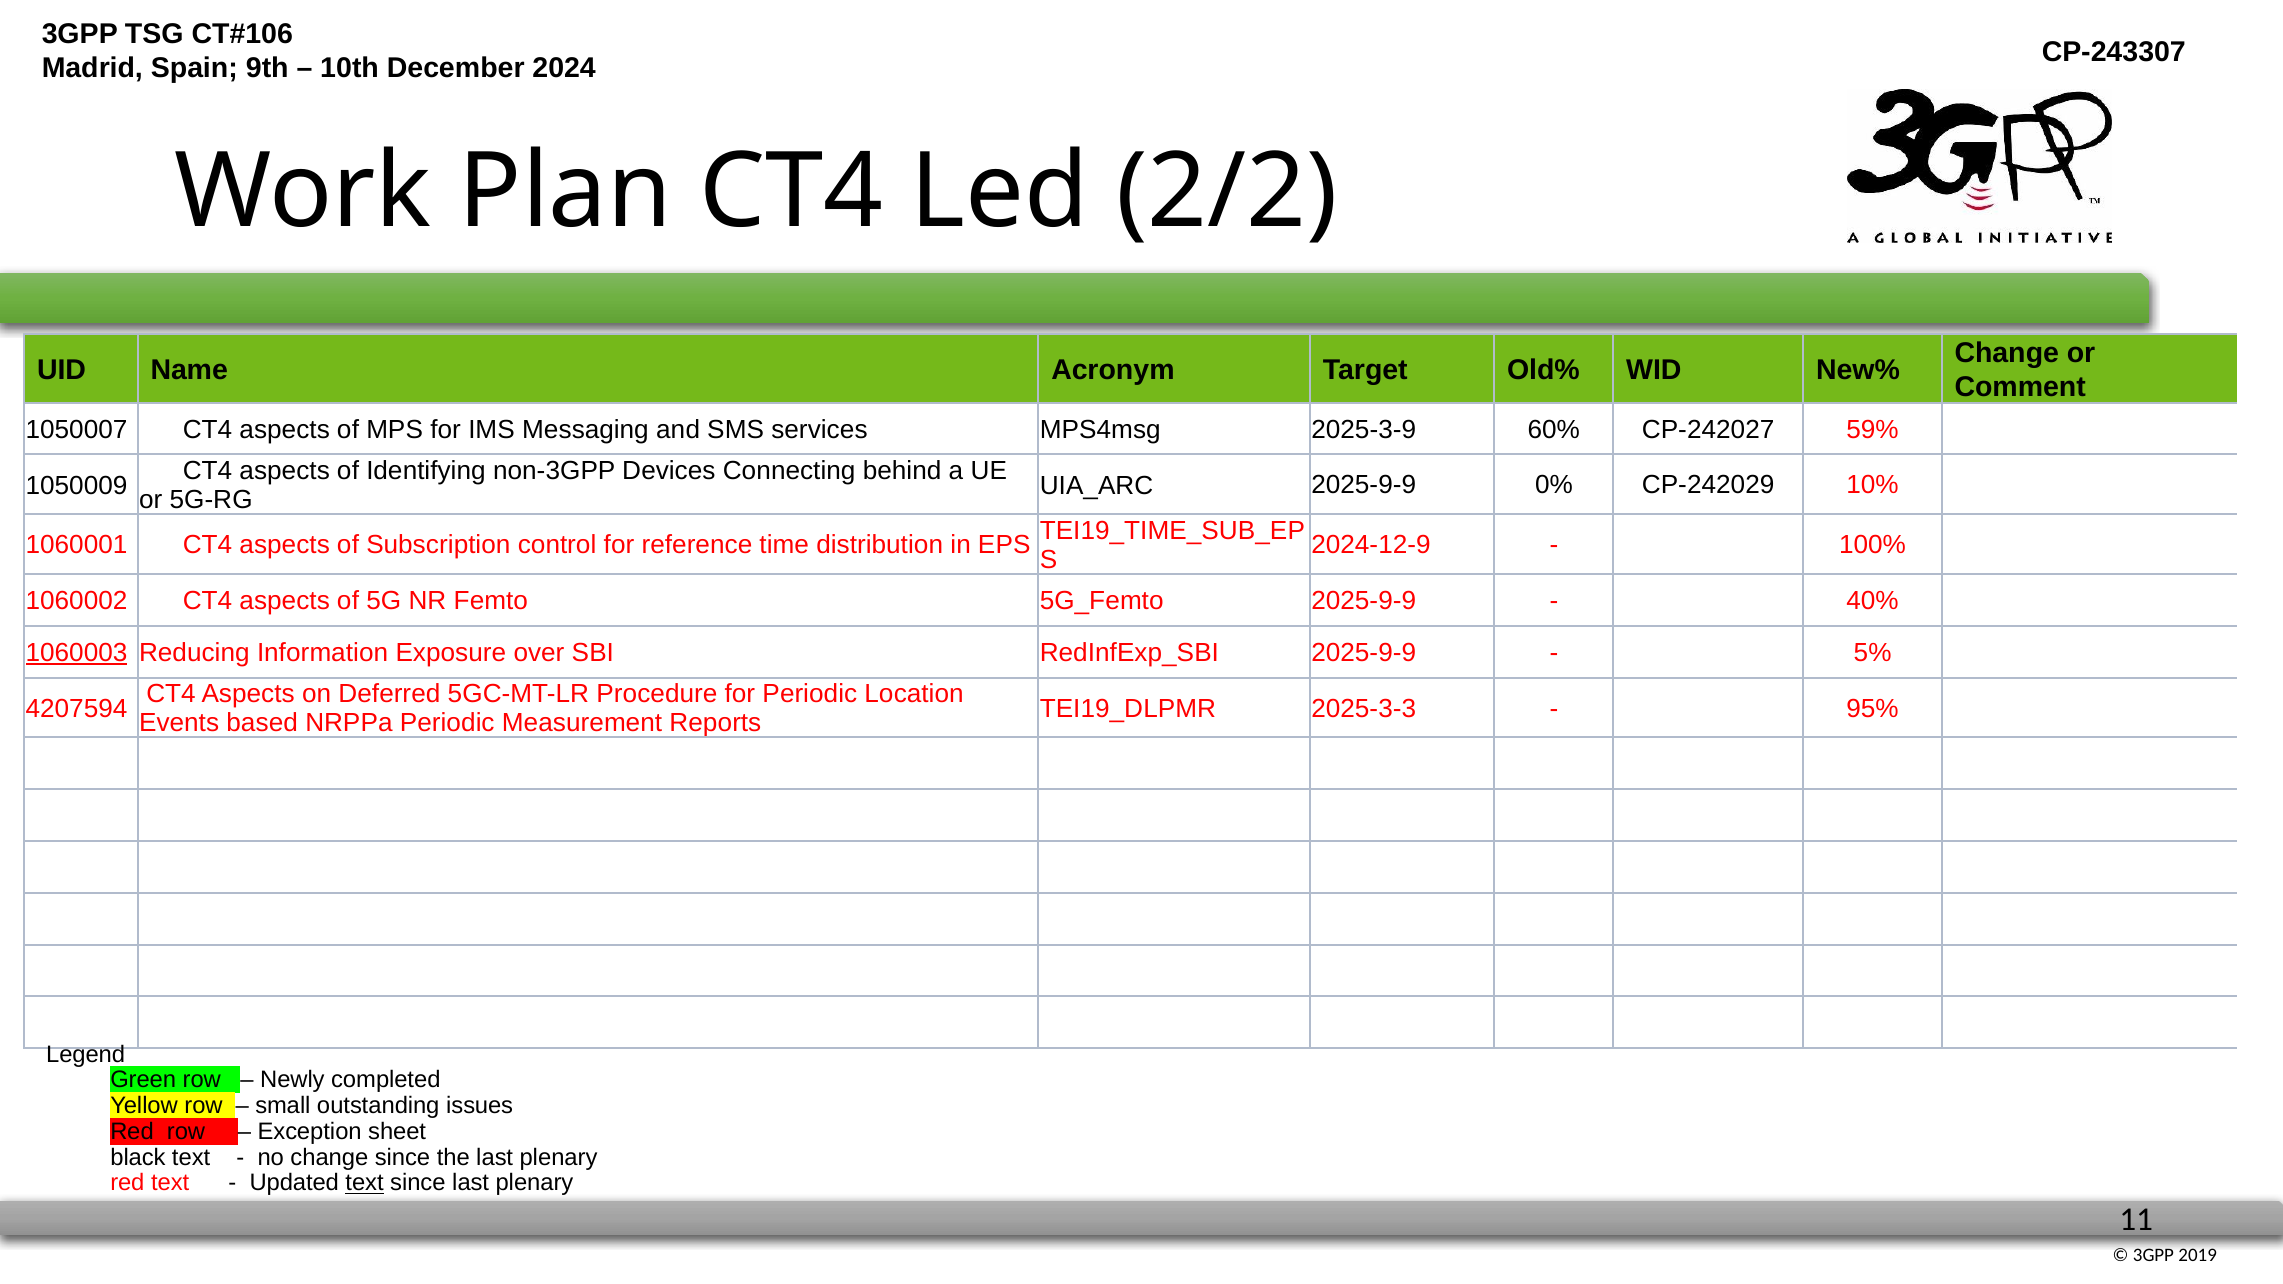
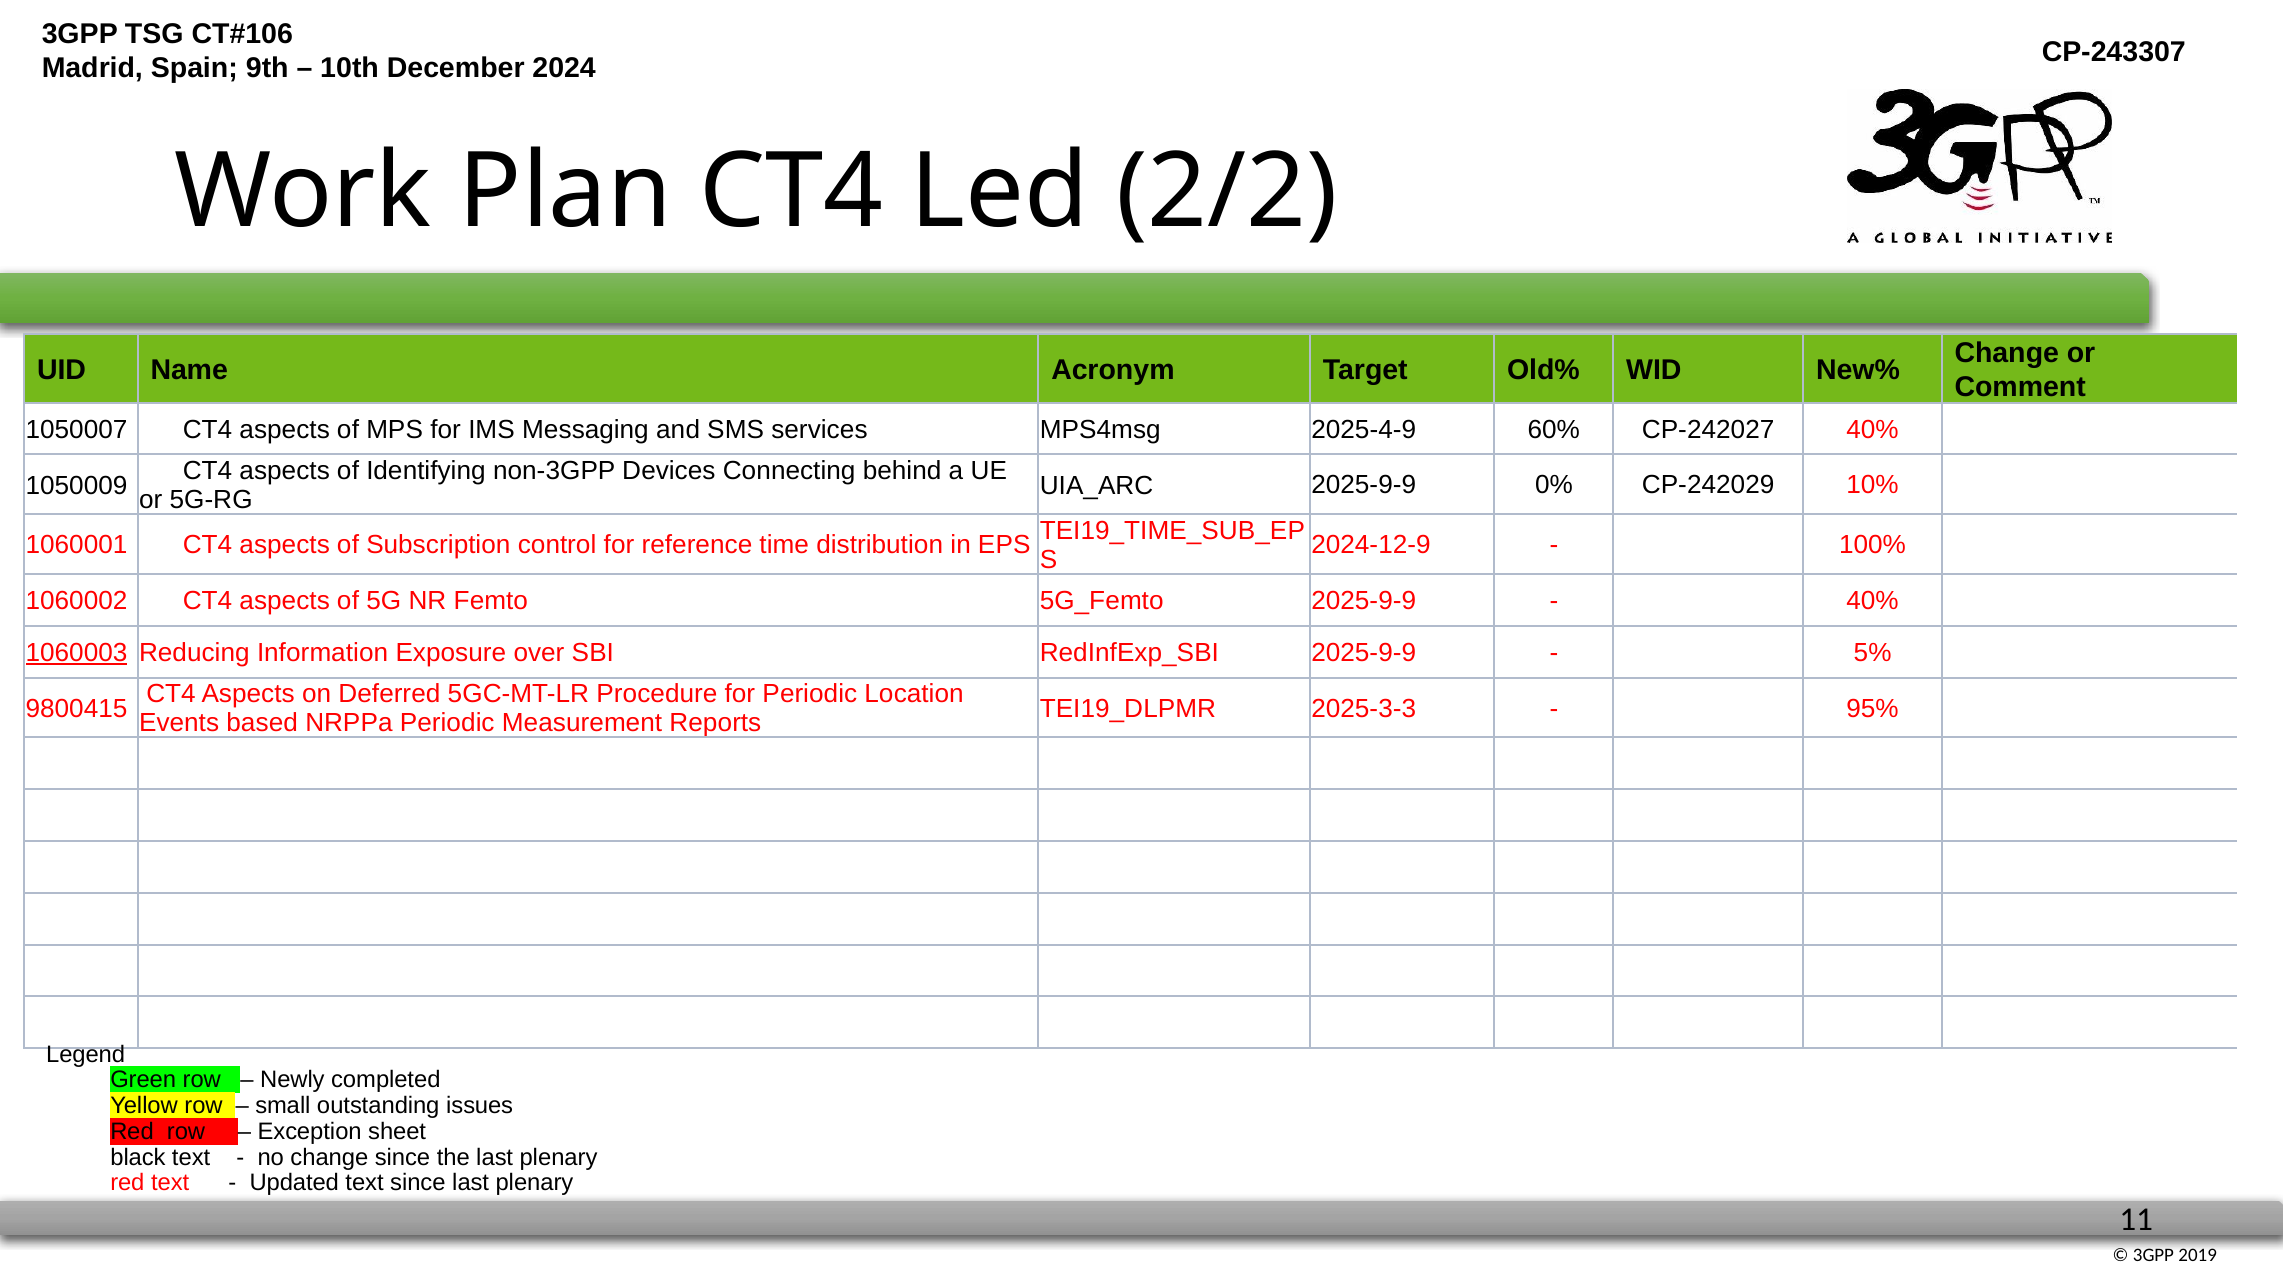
2025-3-9: 2025-3-9 -> 2025-4-9
CP-242027 59%: 59% -> 40%
4207594: 4207594 -> 9800415
text at (365, 1183) underline: present -> none
